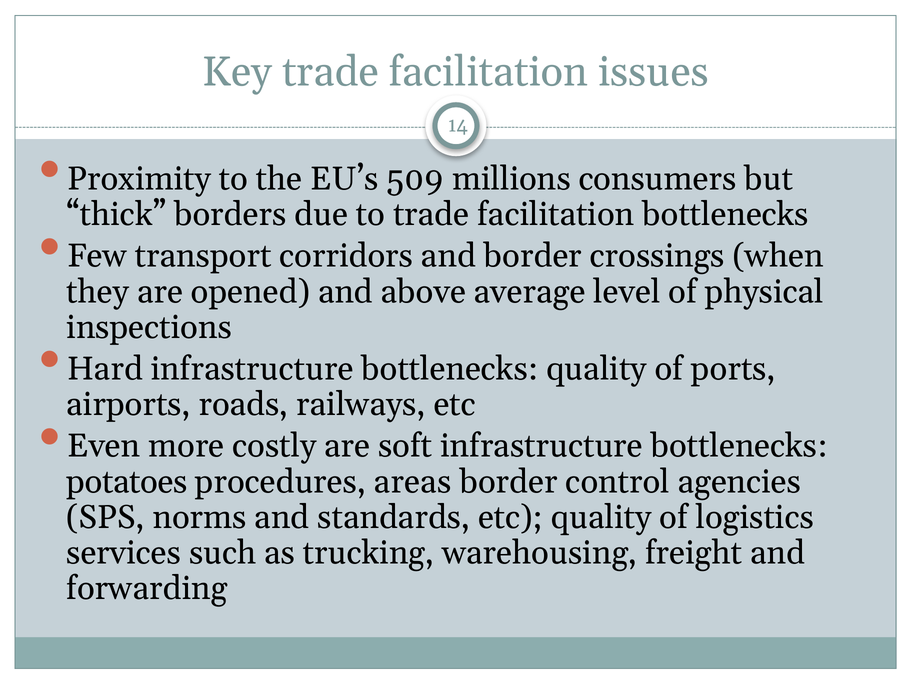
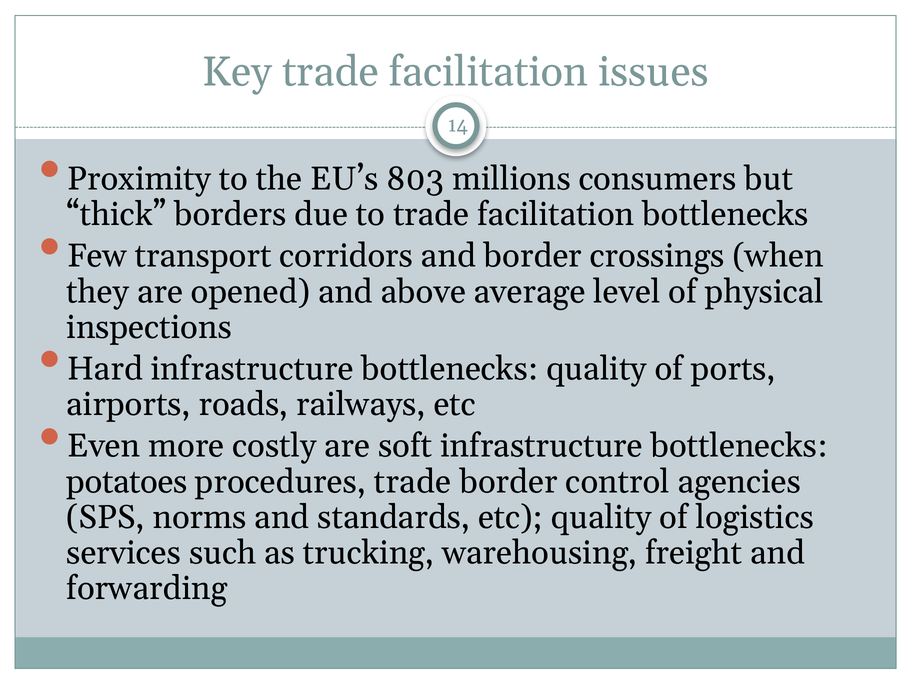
509: 509 -> 803
procedures areas: areas -> trade
